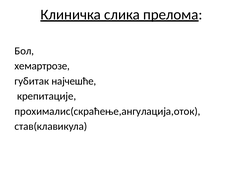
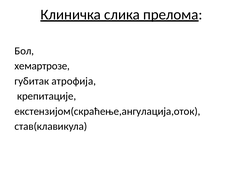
најчешће: најчешће -> атрофија
проxималис(скраћење,ангулација,оток: проxималис(скраћење,ангулација,оток -> екстензијом(скраћење,ангулација,оток
